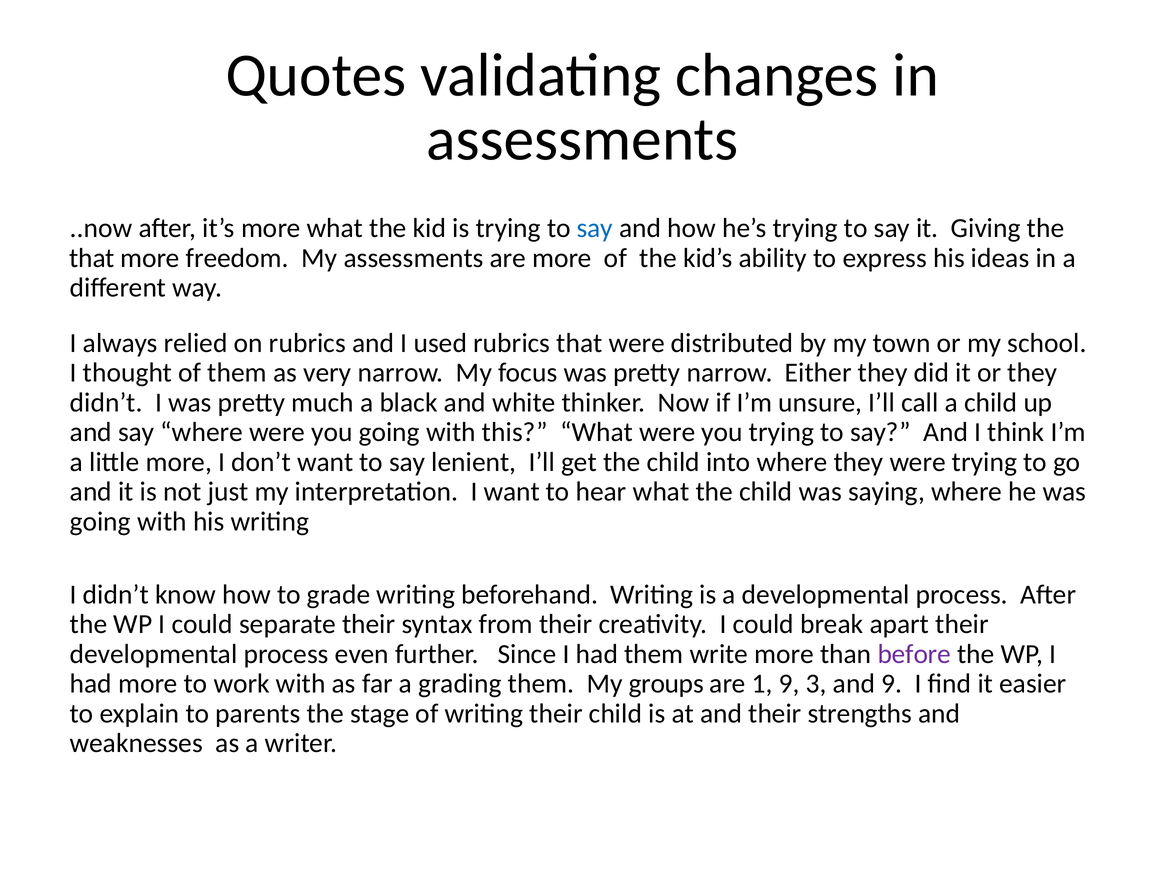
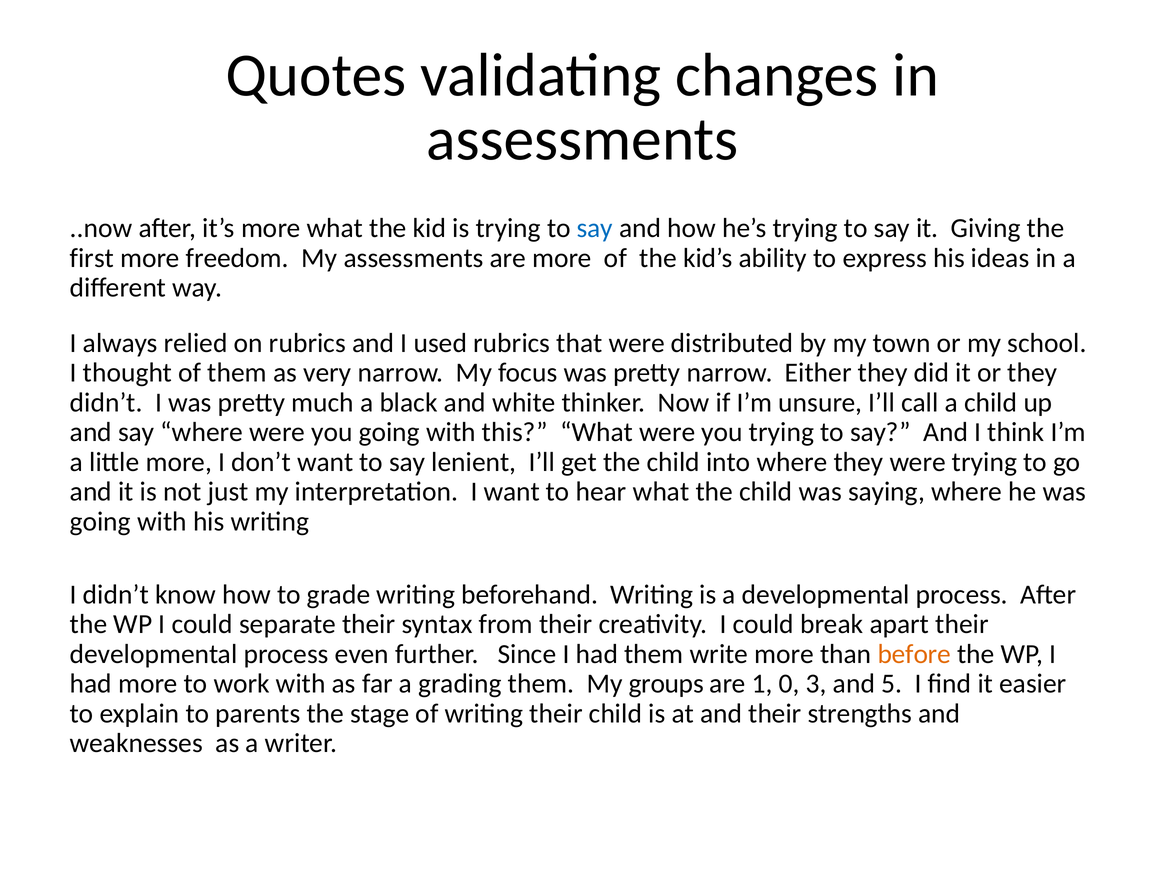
that at (92, 258): that -> first
before colour: purple -> orange
1 9: 9 -> 0
and 9: 9 -> 5
